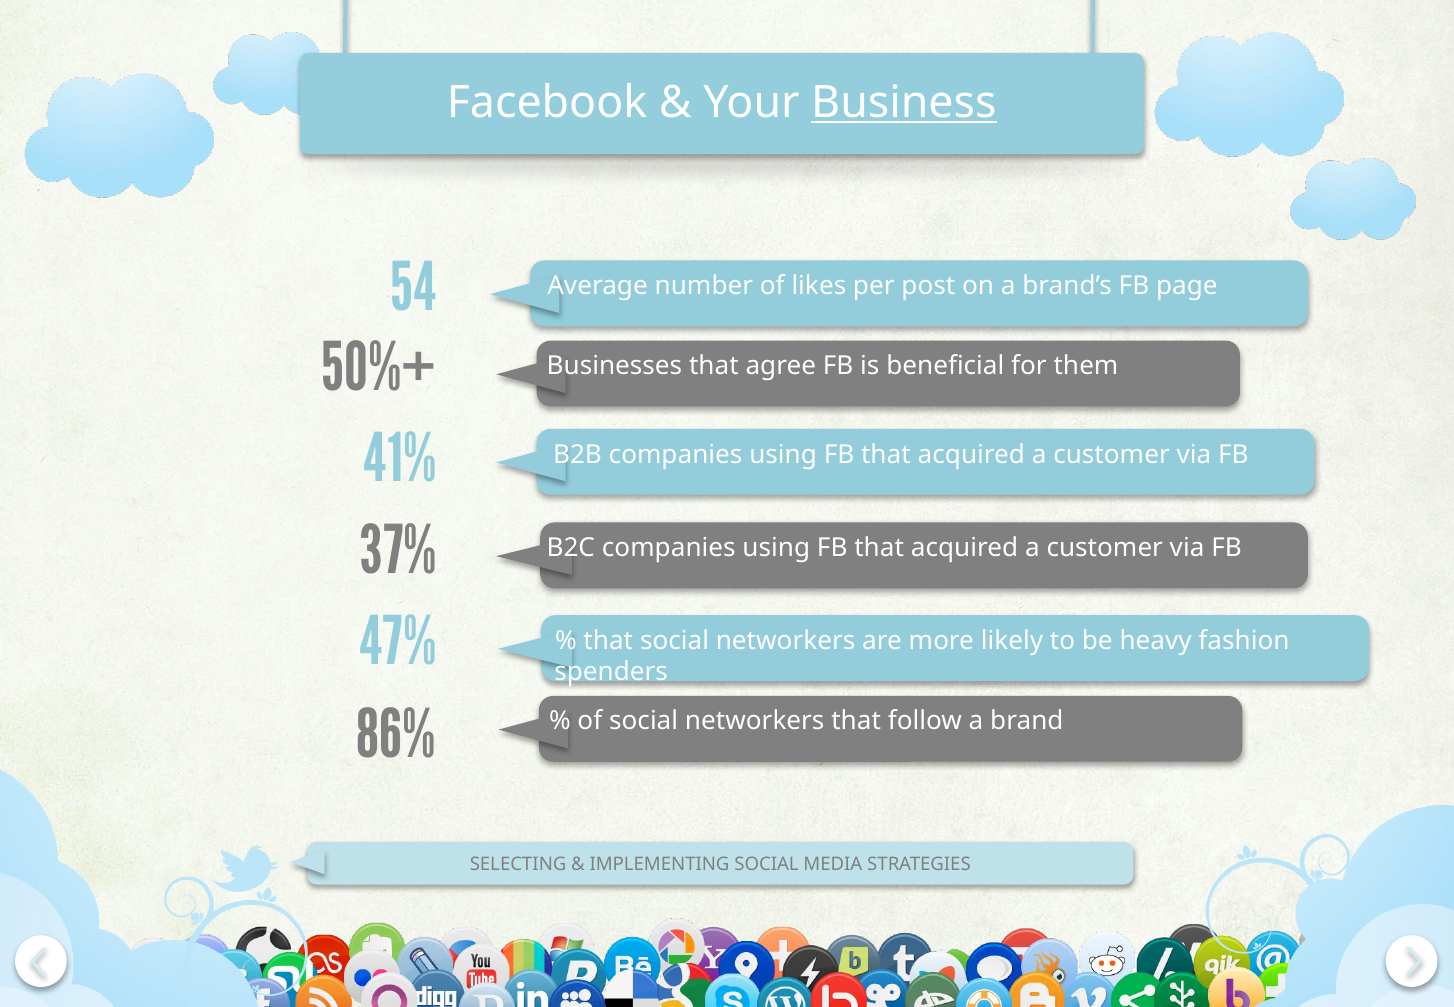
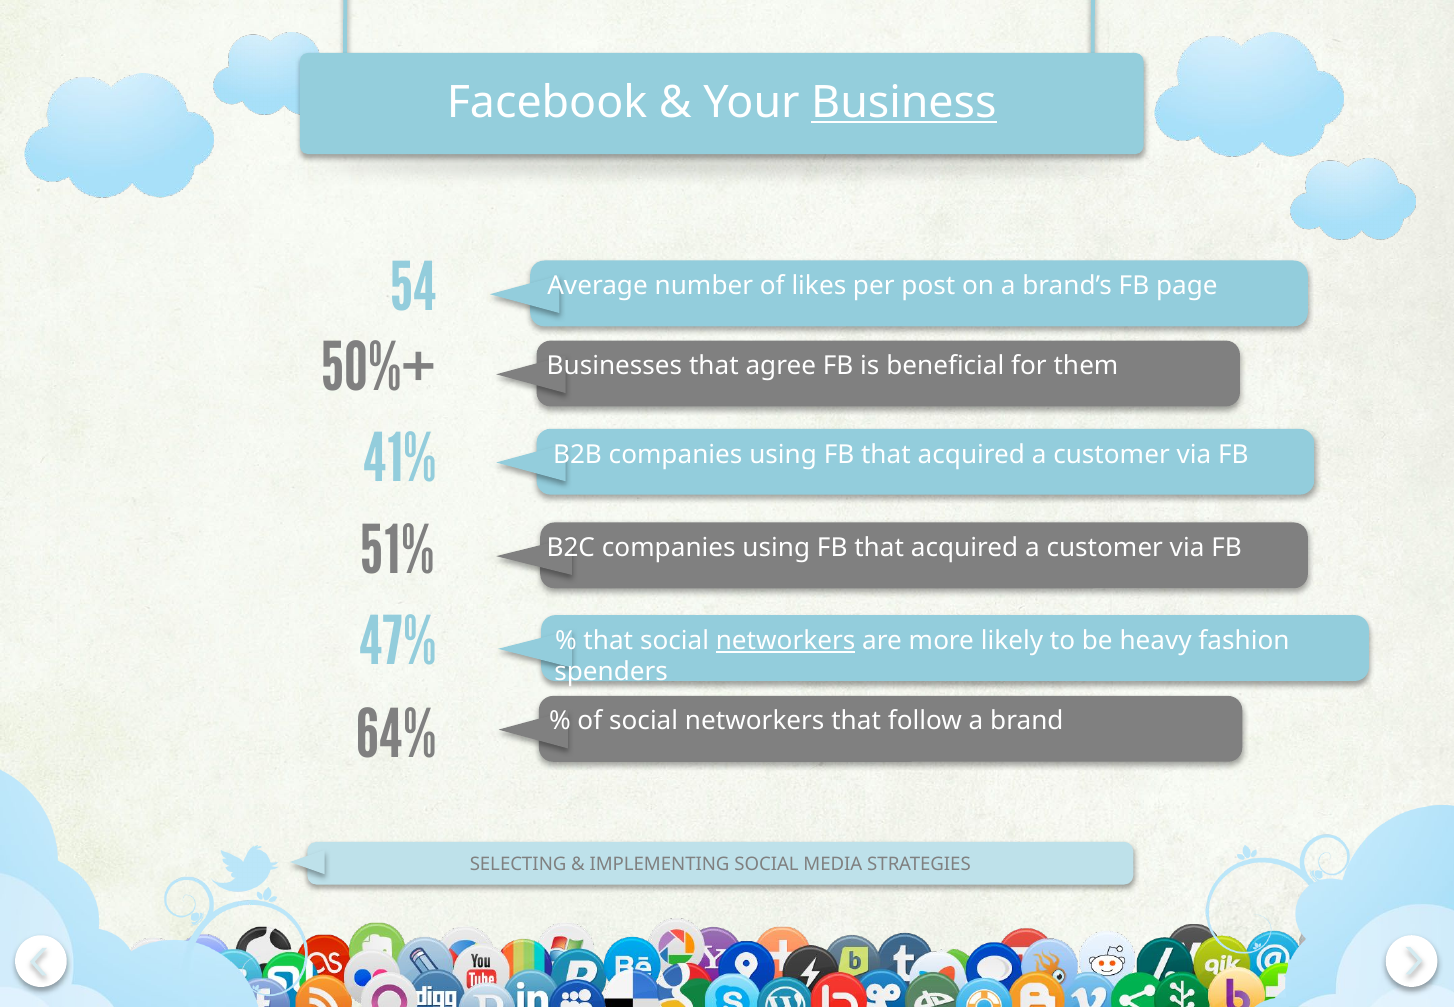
37%: 37% -> 51%
networkers at (786, 641) underline: none -> present
86%: 86% -> 64%
